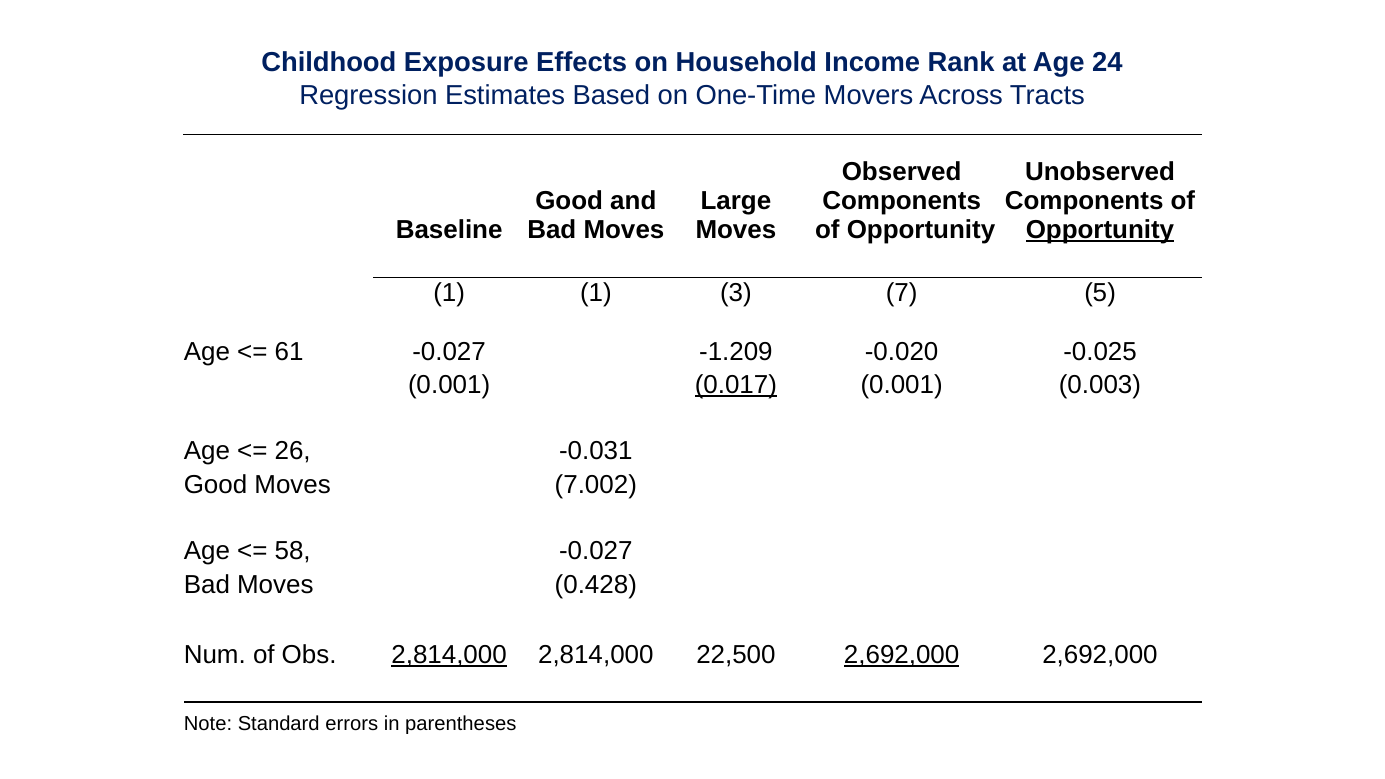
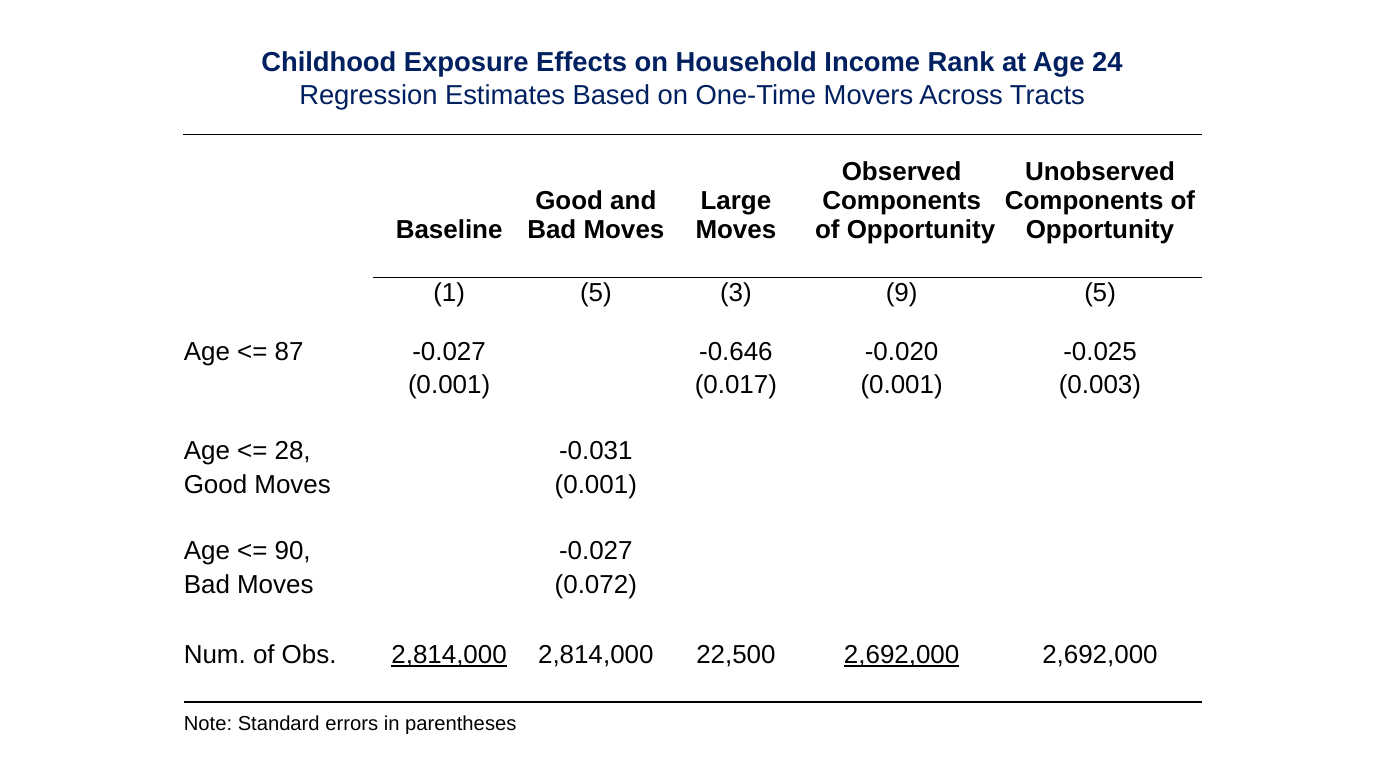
Opportunity at (1100, 230) underline: present -> none
1 1: 1 -> 5
7: 7 -> 9
61: 61 -> 87
-1.209: -1.209 -> -0.646
0.017 underline: present -> none
26: 26 -> 28
Moves 7.002: 7.002 -> 0.001
58: 58 -> 90
0.428: 0.428 -> 0.072
